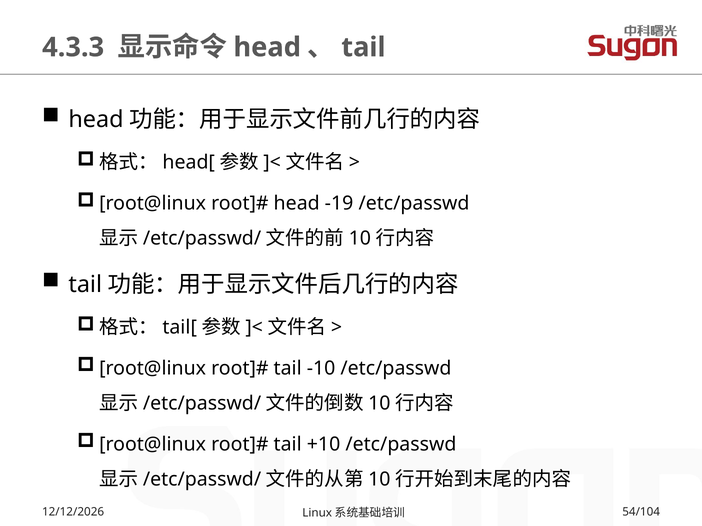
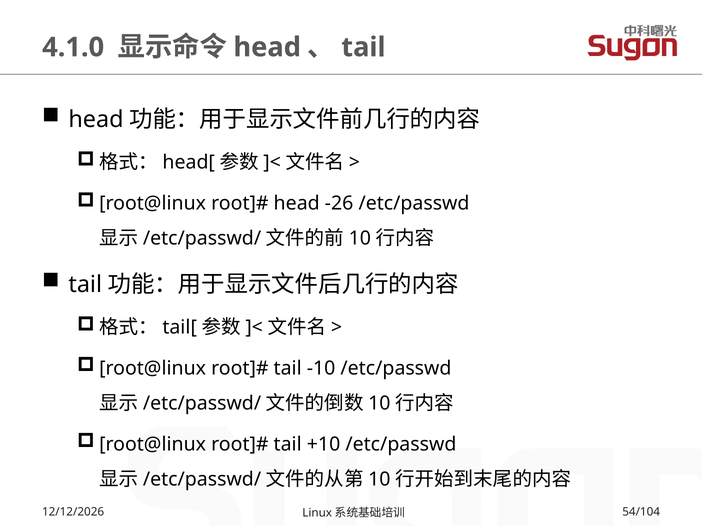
4.3.3: 4.3.3 -> 4.1.0
-19: -19 -> -26
